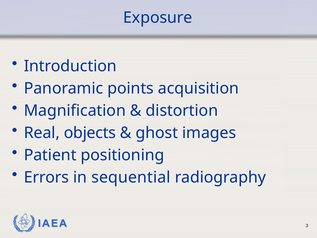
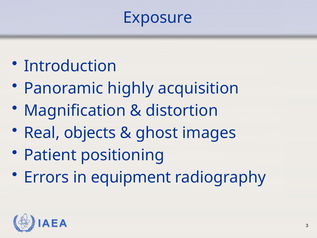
points: points -> highly
sequential: sequential -> equipment
